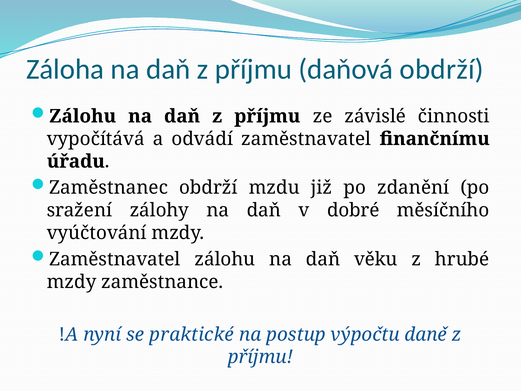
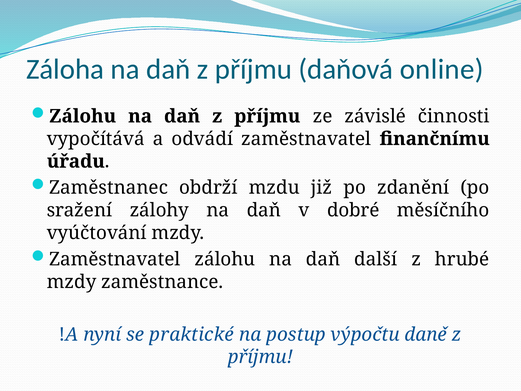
daňová obdrží: obdrží -> online
věku: věku -> další
